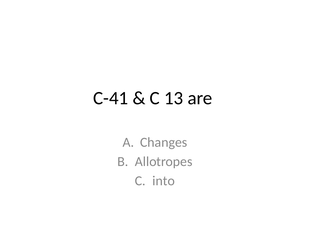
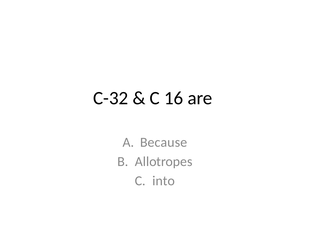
C-41: C-41 -> C-32
13: 13 -> 16
Changes: Changes -> Because
